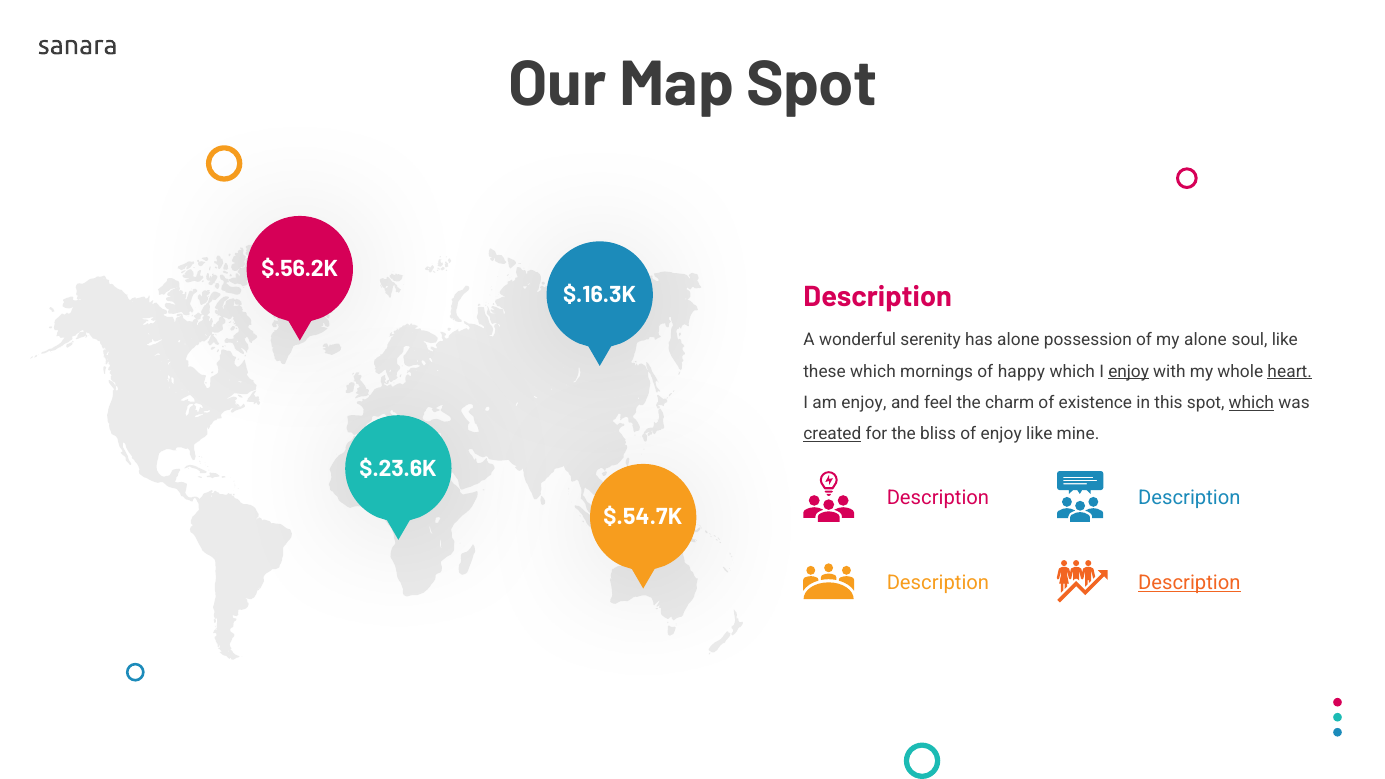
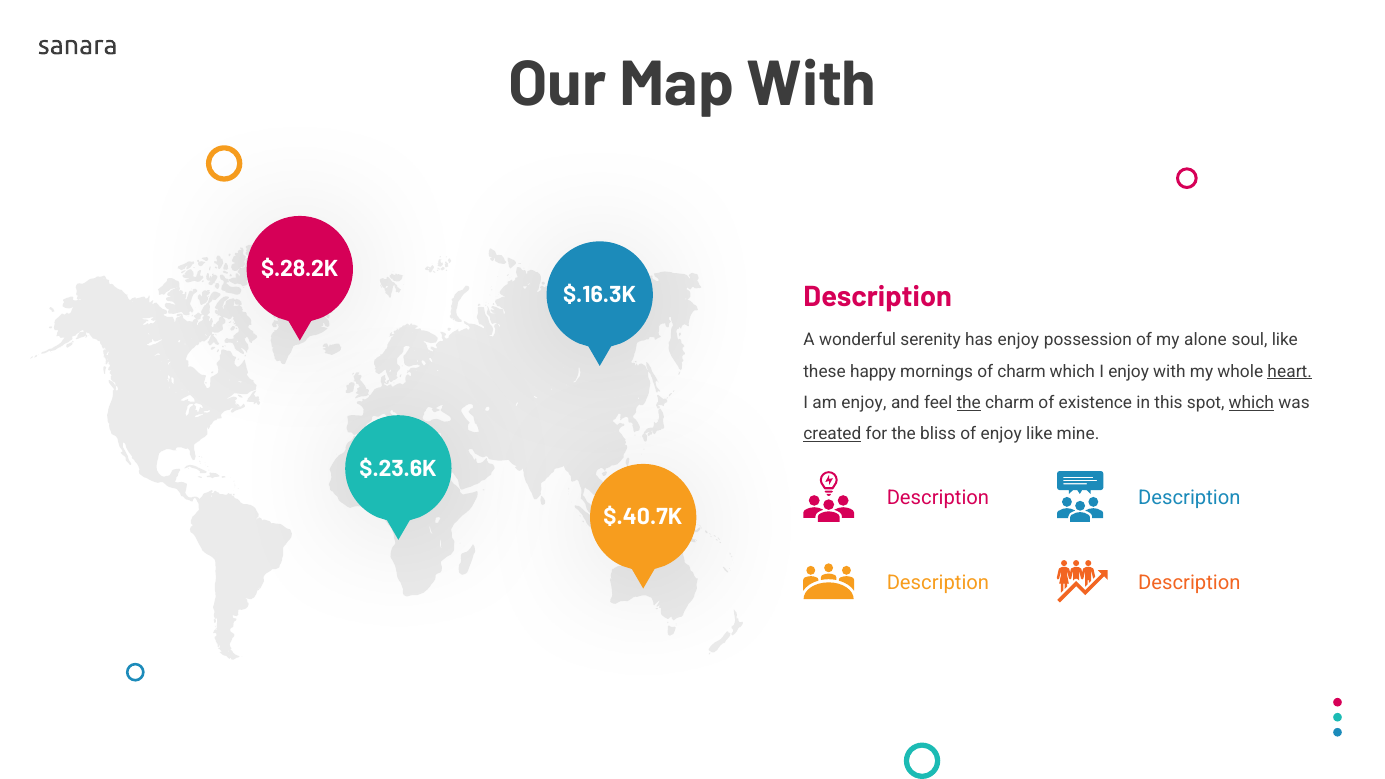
Map Spot: Spot -> With
$.56.2K: $.56.2K -> $.28.2K
has alone: alone -> enjoy
these which: which -> happy
of happy: happy -> charm
enjoy at (1129, 371) underline: present -> none
the at (969, 403) underline: none -> present
$.54.7K: $.54.7K -> $.40.7K
Description at (1189, 583) underline: present -> none
